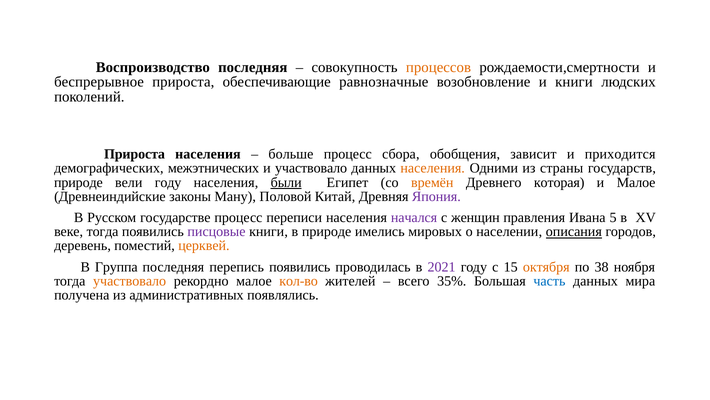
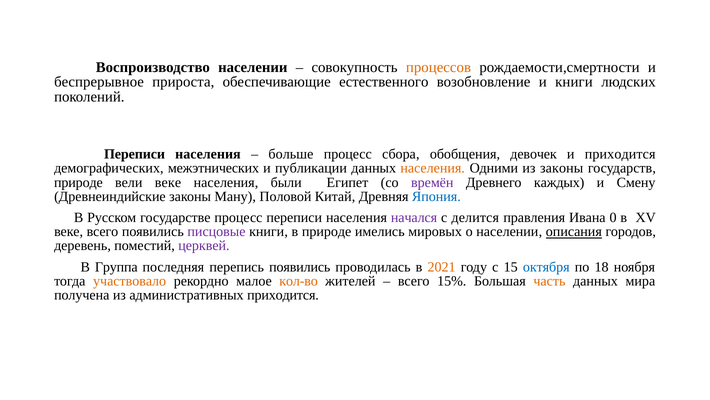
Воспроизводство последняя: последняя -> населении
равнозначные: равнозначные -> естественного
Прироста at (134, 154): Прироста -> Переписи
зависит: зависит -> девочек
и участвовало: участвовало -> публикации
из страны: страны -> законы
вели году: году -> веке
были underline: present -> none
времён colour: orange -> purple
которая: которая -> каждых
и Малое: Малое -> Смену
Япония colour: purple -> blue
женщин: женщин -> делится
5: 5 -> 0
веке тогда: тогда -> всего
церквей colour: orange -> purple
2021 colour: purple -> orange
октября colour: orange -> blue
38: 38 -> 18
35%: 35% -> 15%
часть colour: blue -> orange
административных появлялись: появлялись -> приходится
